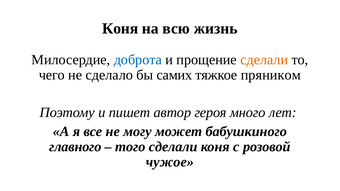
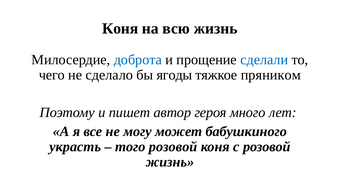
сделали at (264, 60) colour: orange -> blue
самих: самих -> ягоды
главного: главного -> украсть
того сделали: сделали -> розовой
чужое at (170, 162): чужое -> жизнь
